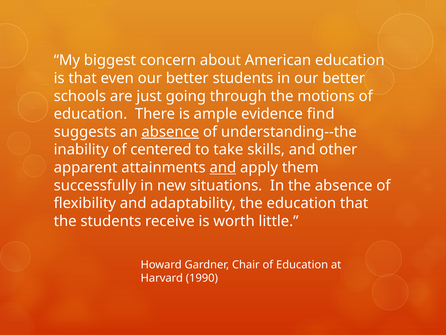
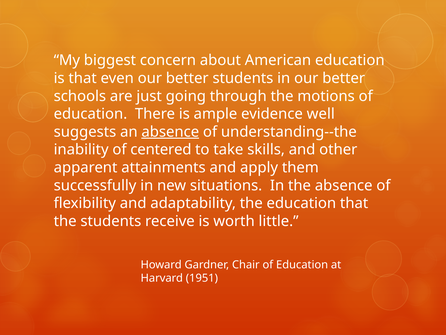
find: find -> well
and at (223, 167) underline: present -> none
1990: 1990 -> 1951
